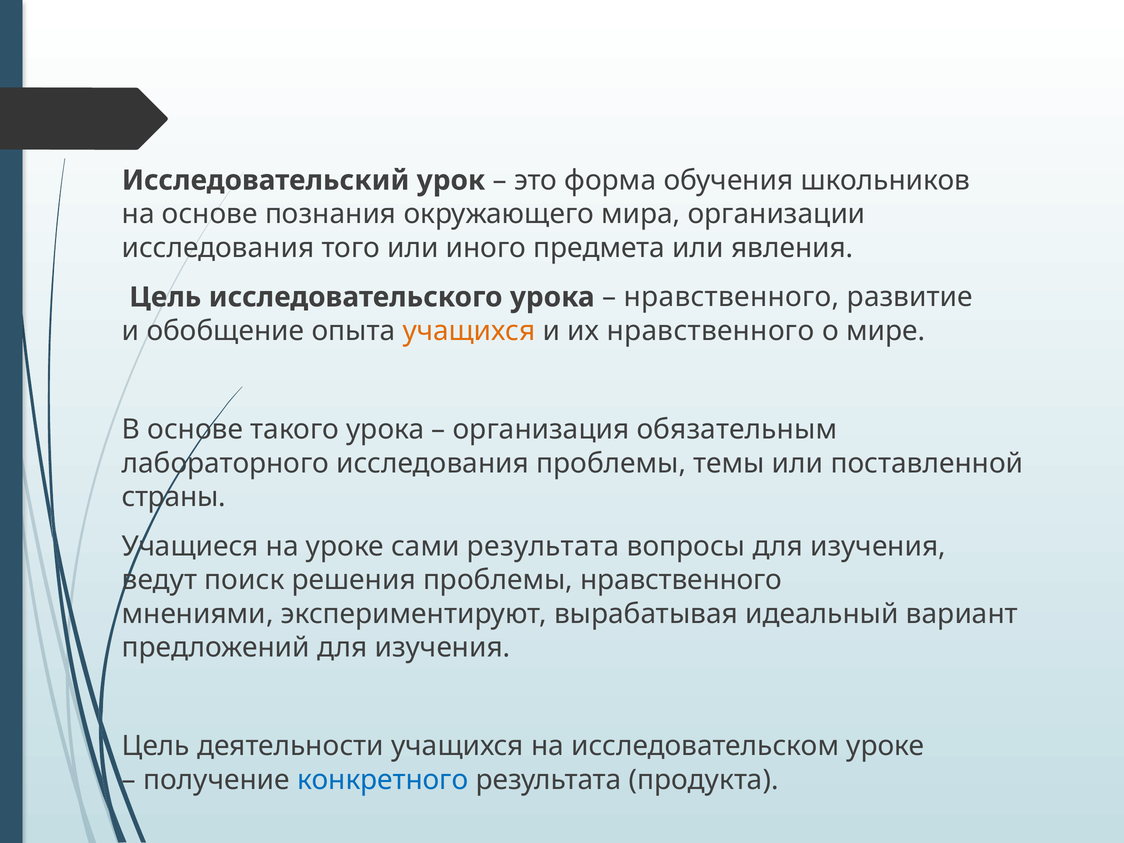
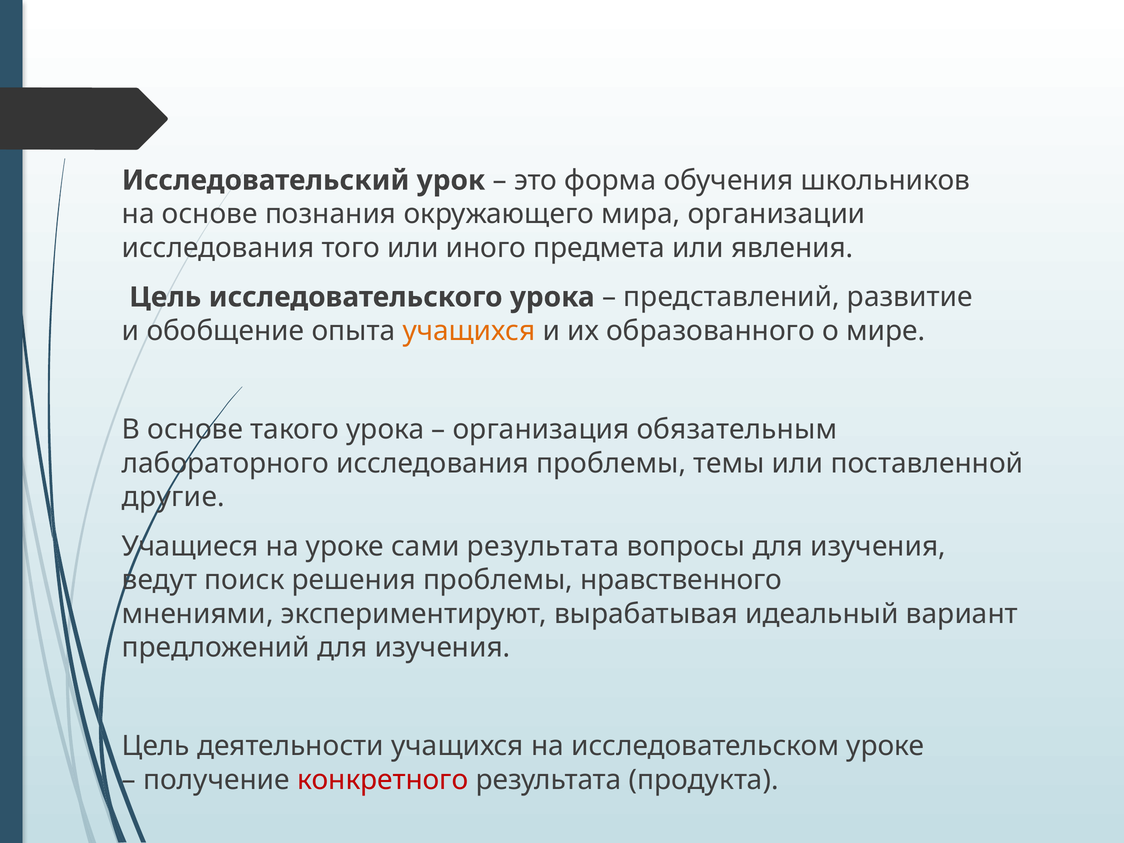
нравственного at (731, 297): нравственного -> представлений
их нравственного: нравственного -> образованного
страны: страны -> другие
конкретного colour: blue -> red
